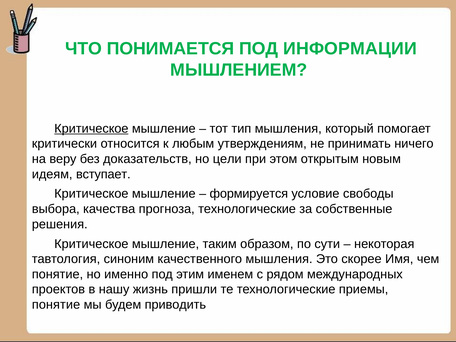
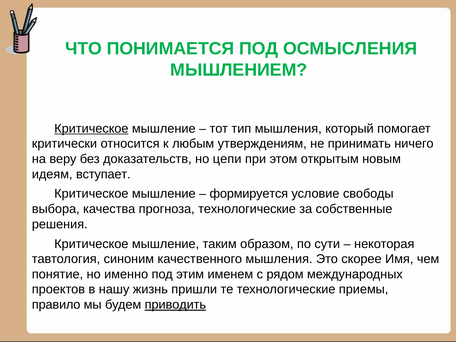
ИНФОРМАЦИИ: ИНФОРМАЦИИ -> ОСМЫСЛЕНИЯ
цели: цели -> цепи
понятие at (56, 305): понятие -> правило
приводить underline: none -> present
